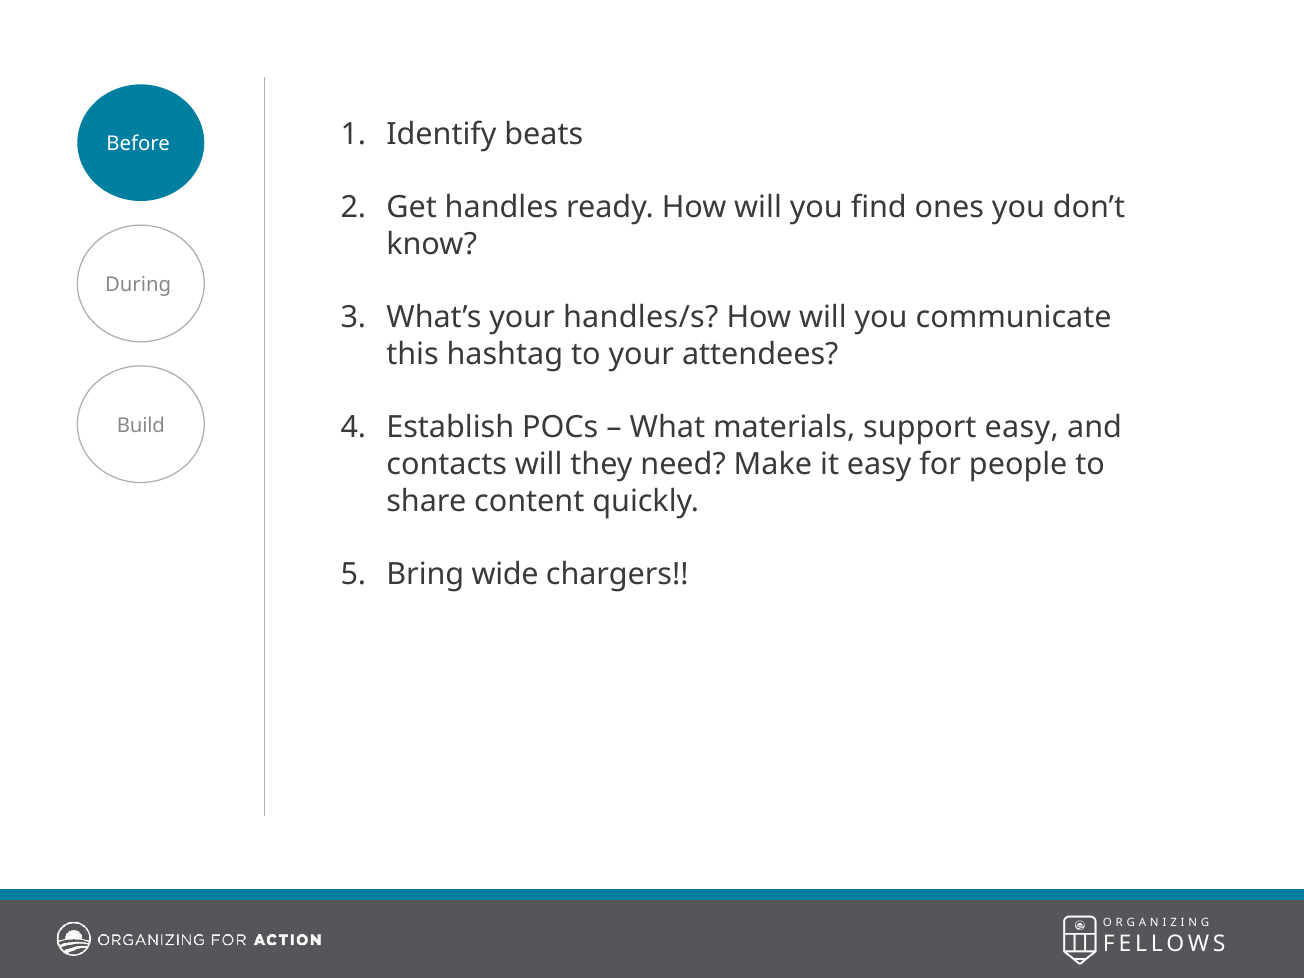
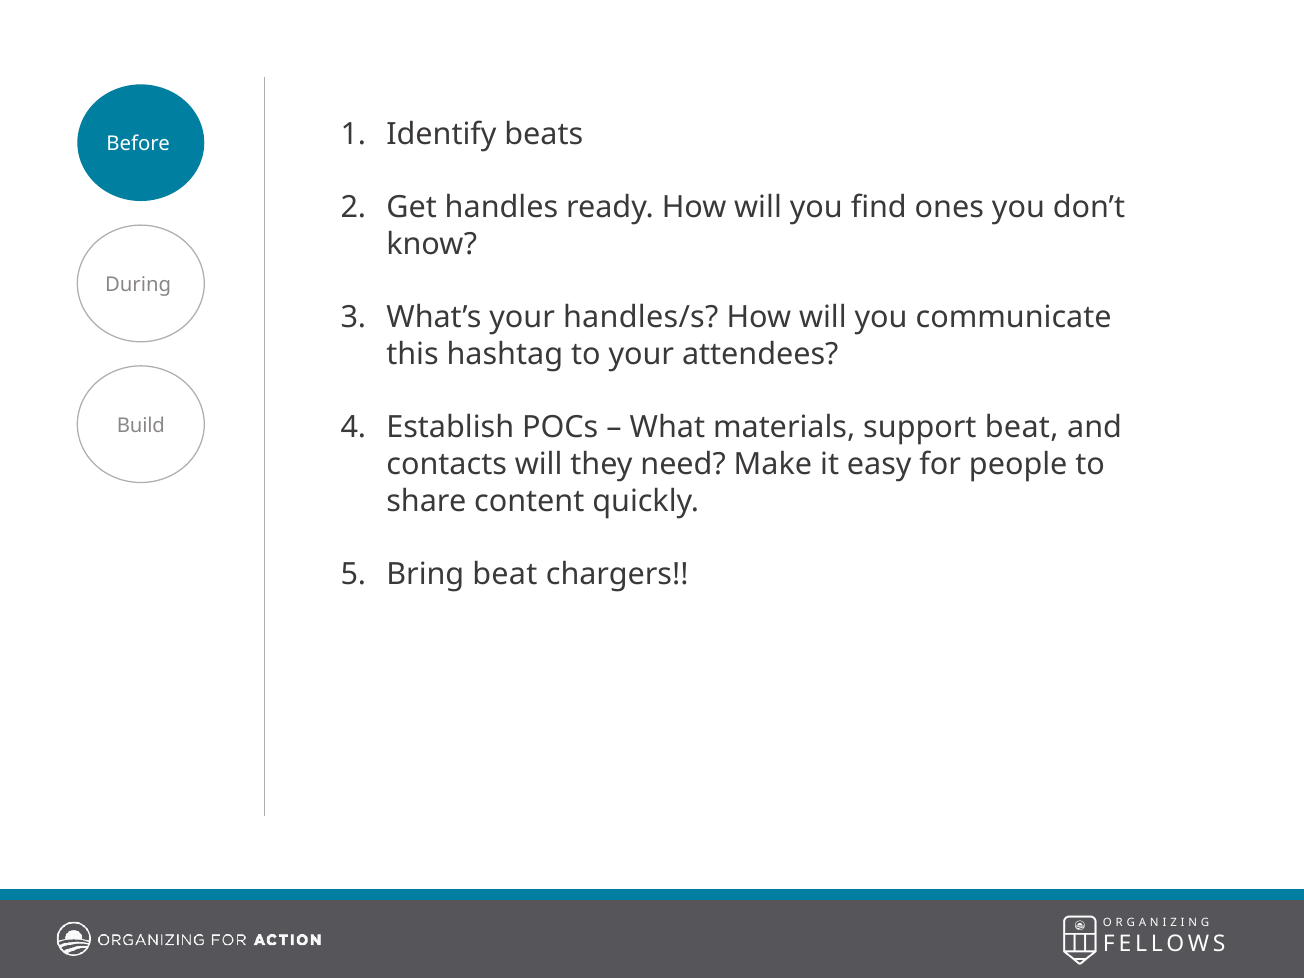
support easy: easy -> beat
Bring wide: wide -> beat
